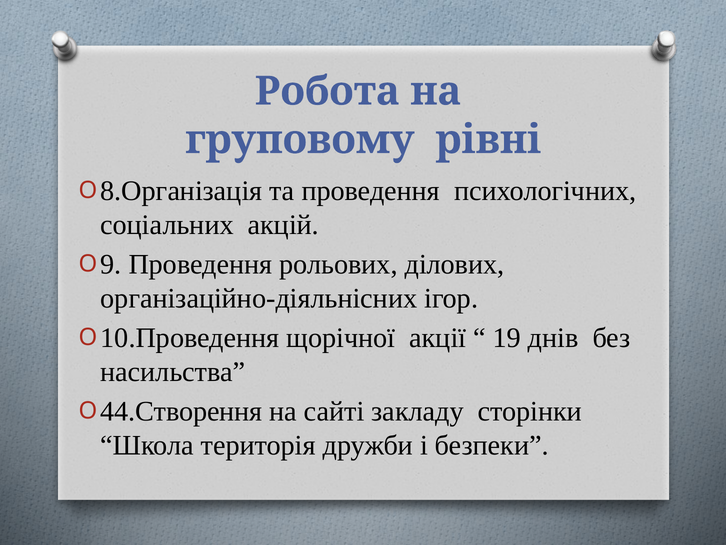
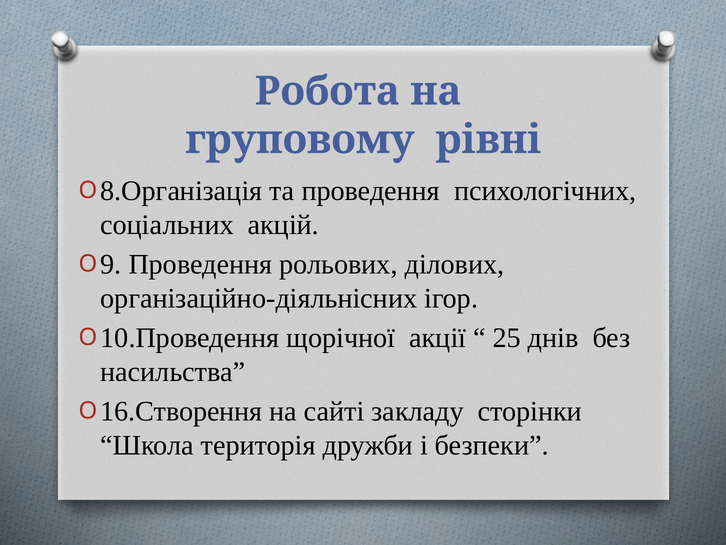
19: 19 -> 25
44.Створення: 44.Створення -> 16.Створення
